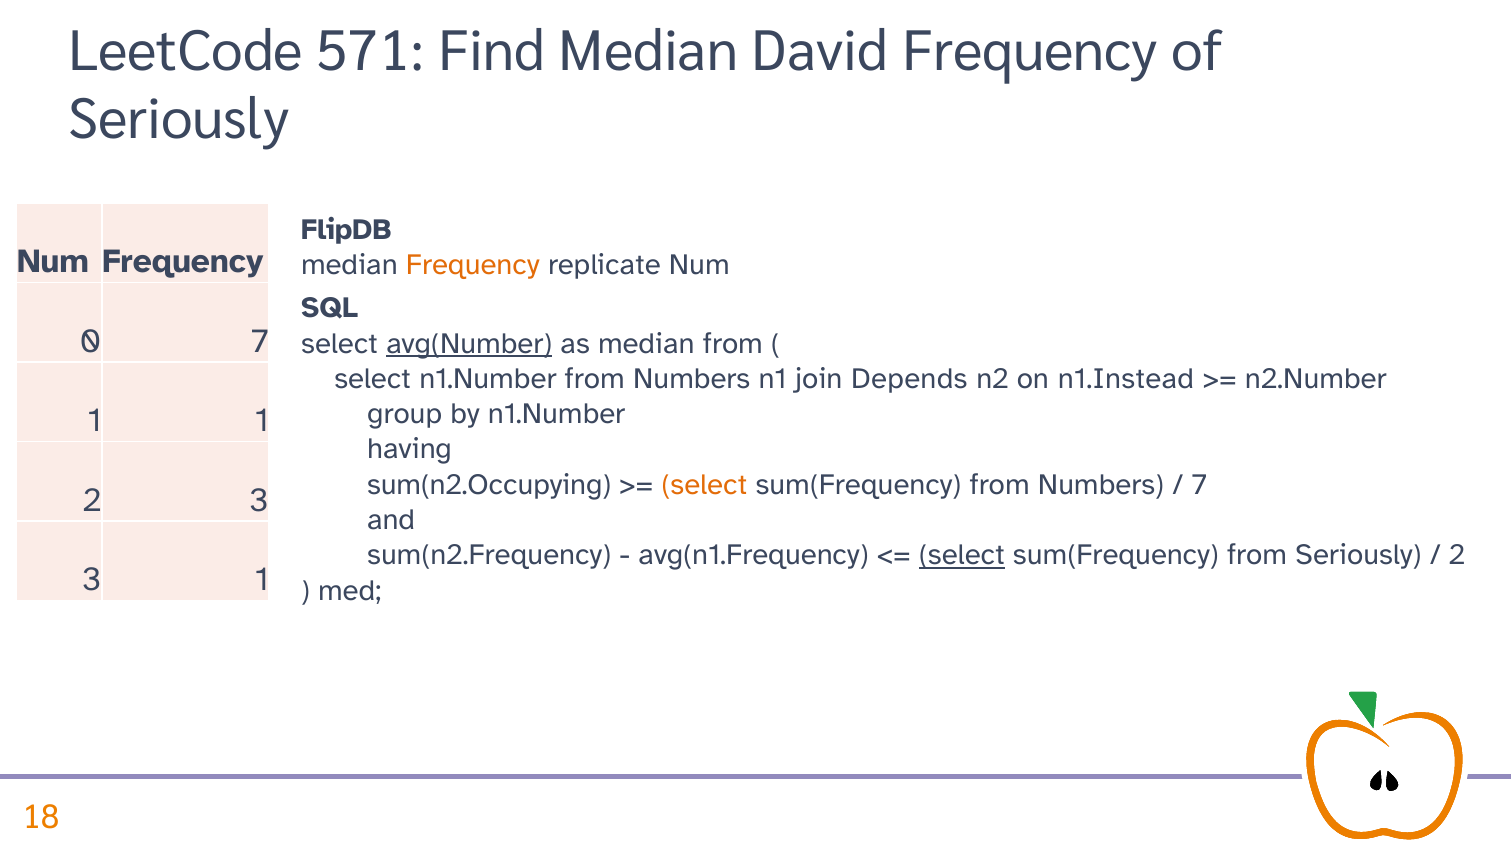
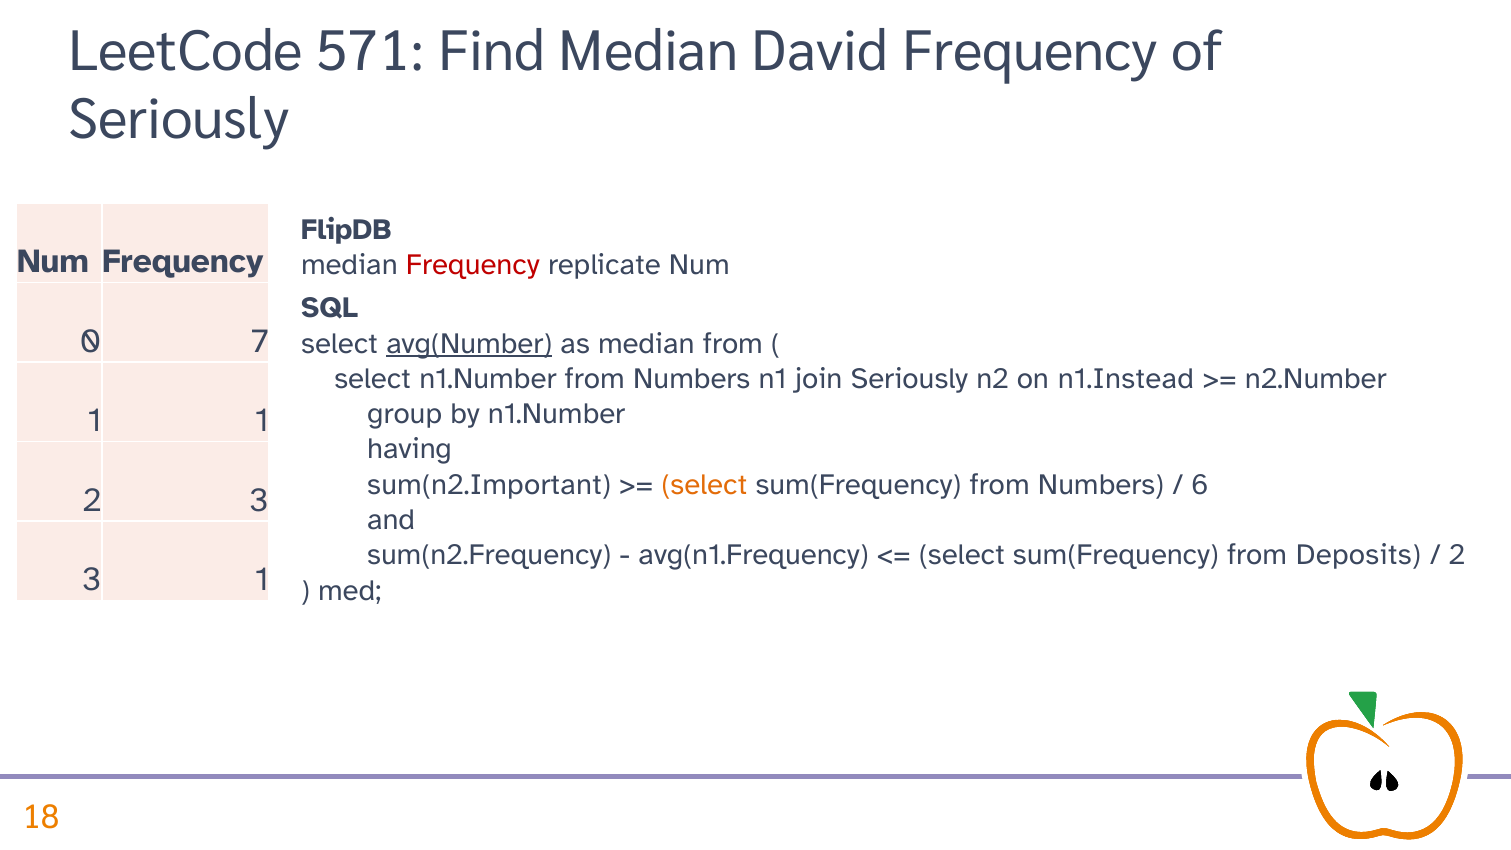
Frequency at (473, 265) colour: orange -> red
join Depends: Depends -> Seriously
sum(n2.Occupying: sum(n2.Occupying -> sum(n2.Important
7 at (1200, 485): 7 -> 6
select at (962, 555) underline: present -> none
from Seriously: Seriously -> Deposits
